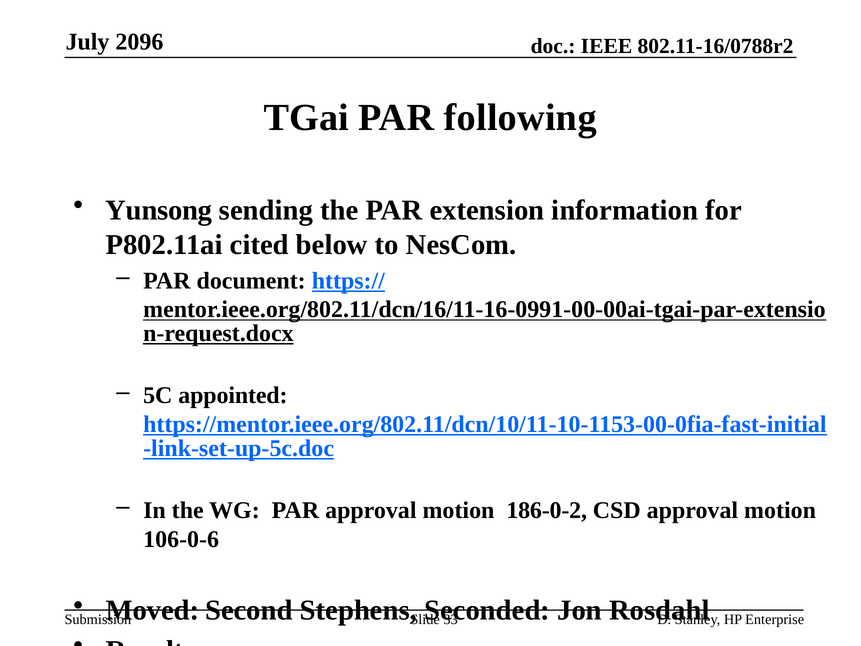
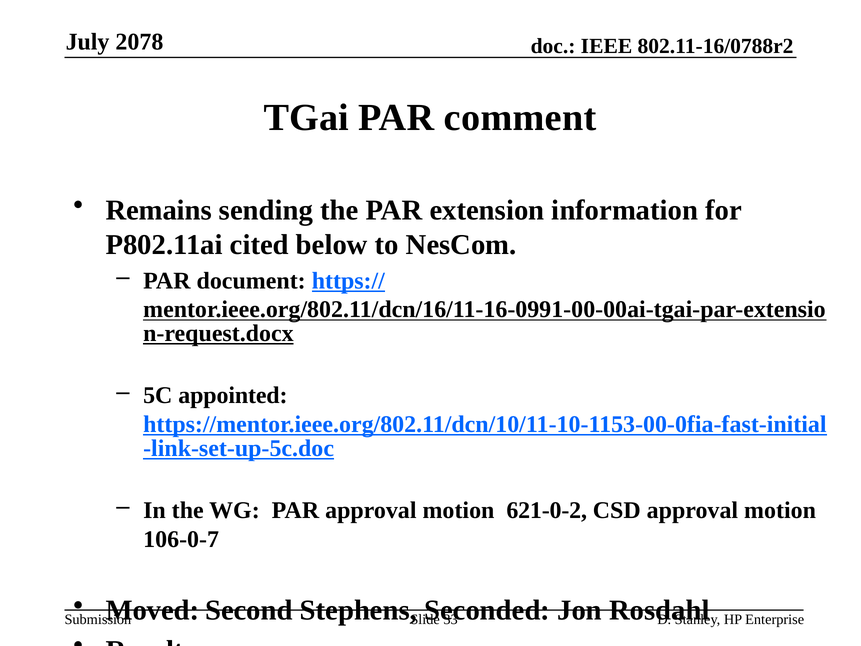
2096: 2096 -> 2078
following: following -> comment
Yunsong: Yunsong -> Remains
186-0-2: 186-0-2 -> 621-0-2
106-0-6: 106-0-6 -> 106-0-7
